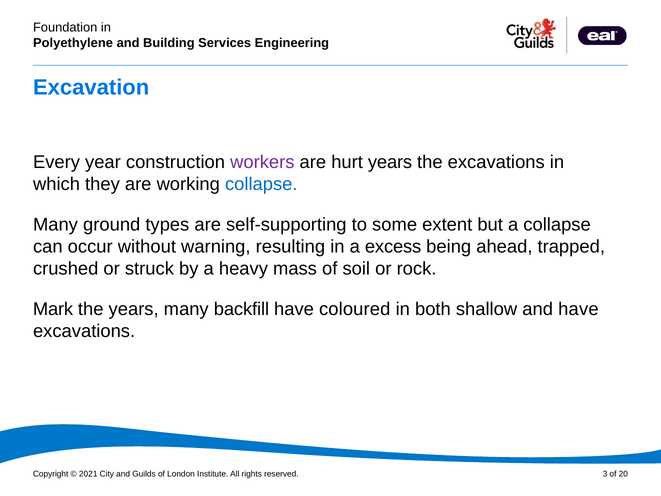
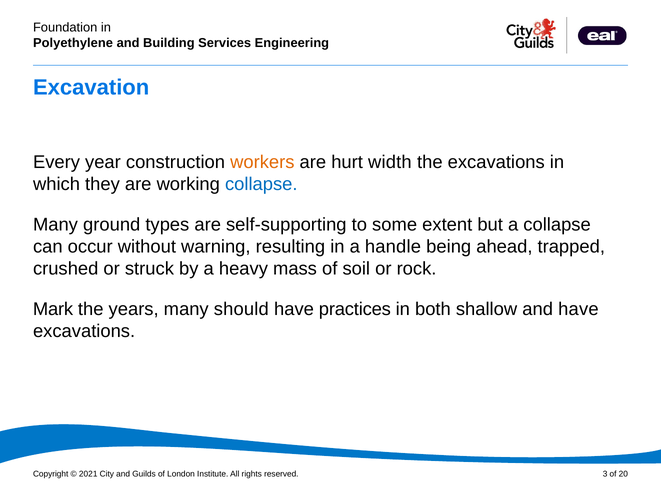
workers colour: purple -> orange
hurt years: years -> width
excess: excess -> handle
backfill: backfill -> should
coloured: coloured -> practices
